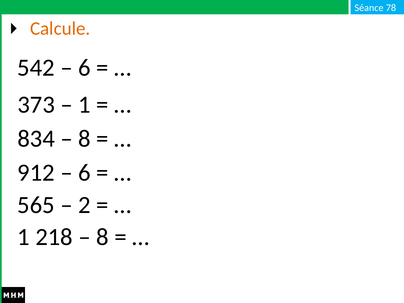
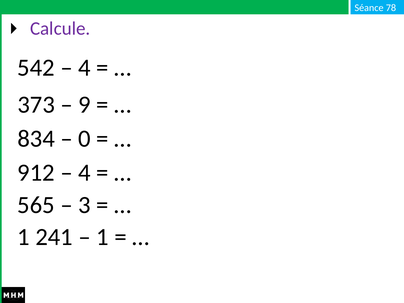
Calcule colour: orange -> purple
6 at (84, 68): 6 -> 4
1 at (84, 105): 1 -> 9
8 at (84, 139): 8 -> 0
6 at (84, 173): 6 -> 4
2: 2 -> 3
218: 218 -> 241
8 at (103, 237): 8 -> 1
